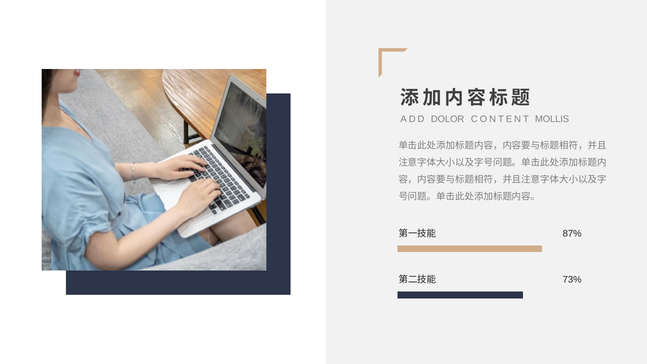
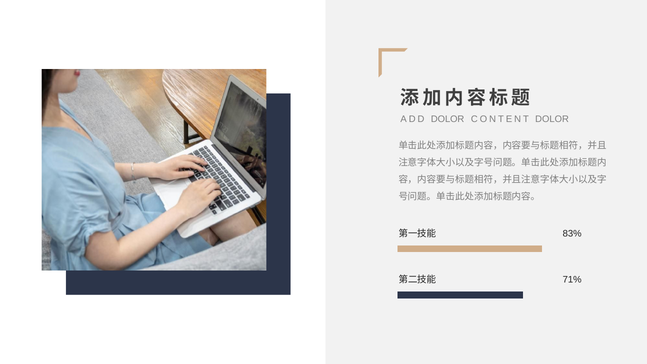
CONTENT MOLLIS: MOLLIS -> DOLOR
87%: 87% -> 83%
73%: 73% -> 71%
